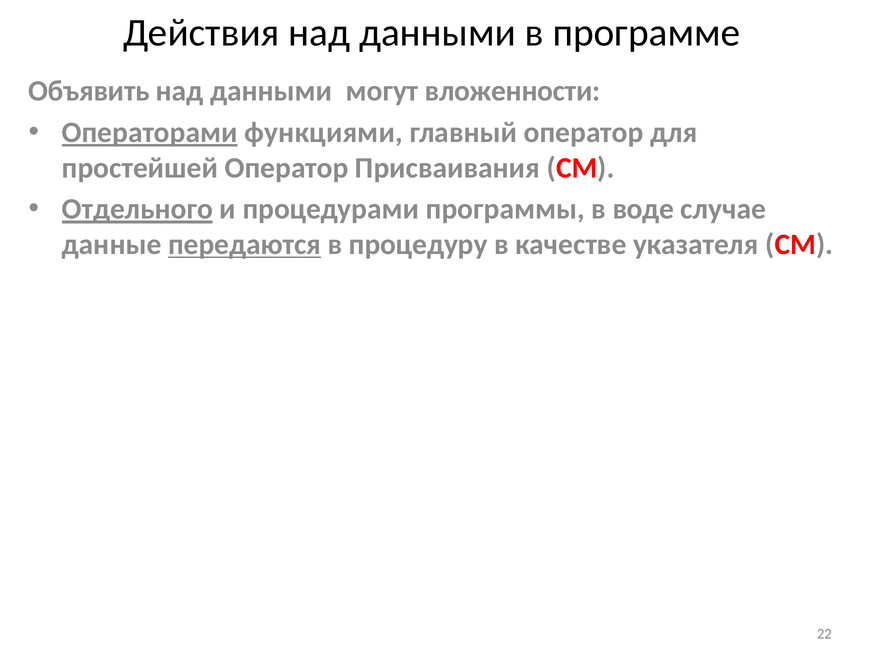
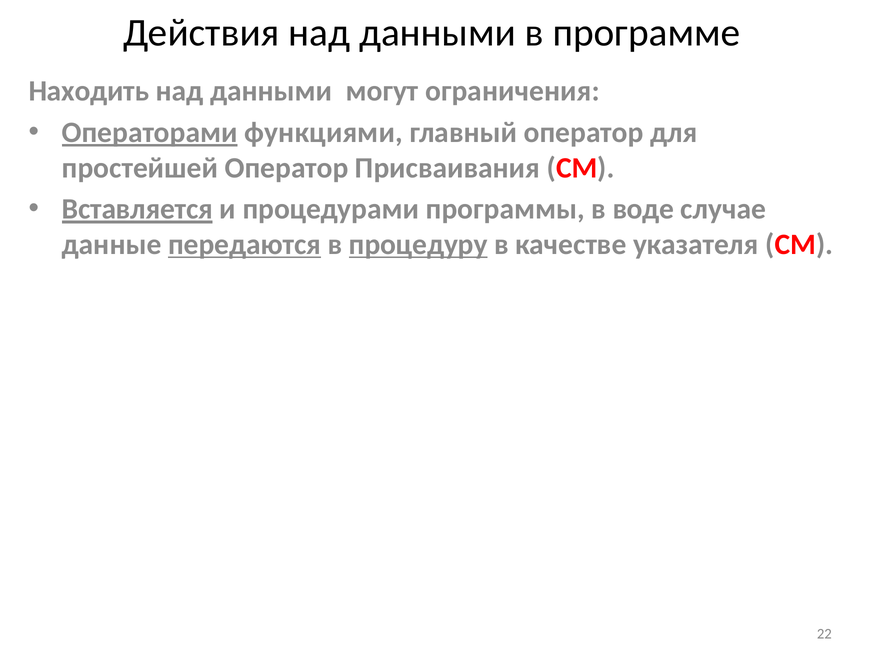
Объявить: Объявить -> Находить
вложенности: вложенности -> ограничения
Отдельного: Отдельного -> Вставляется
процедуру underline: none -> present
